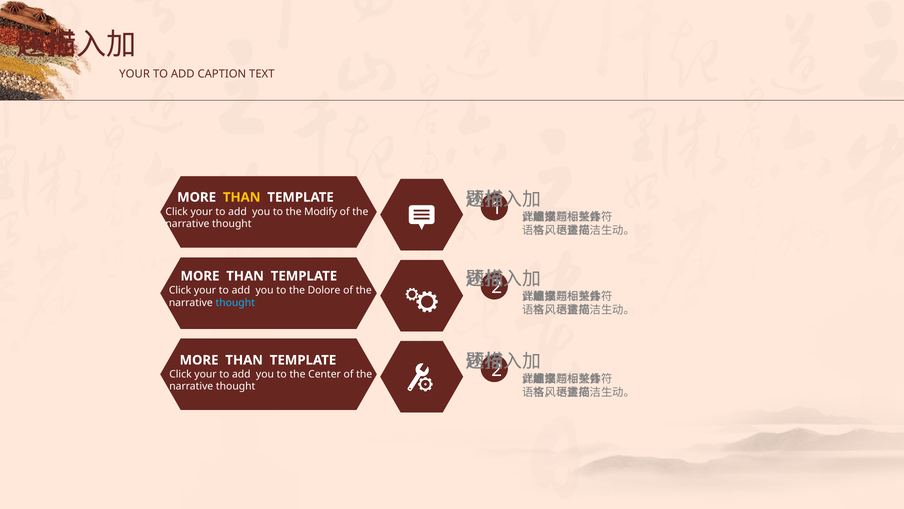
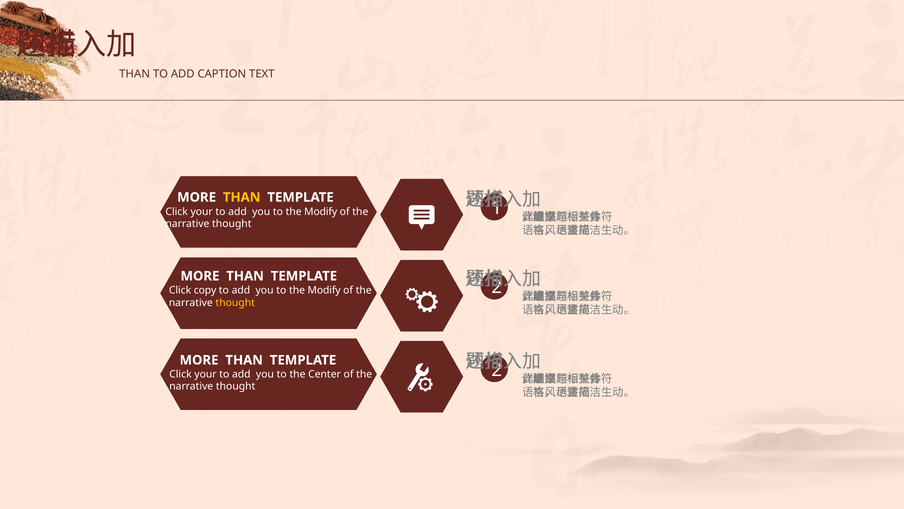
YOUR at (135, 74): YOUR -> THAN
your at (205, 290): your -> copy
Dolore at (324, 290): Dolore -> Modify
thought at (235, 303) colour: light blue -> yellow
